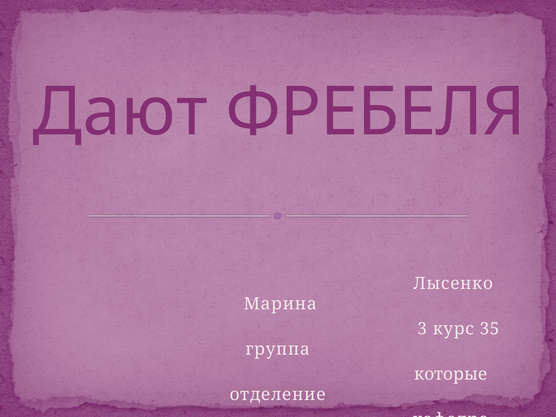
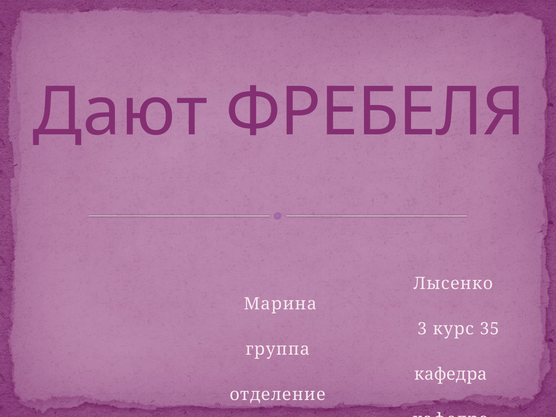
которые at (451, 374): которые -> кафедра
